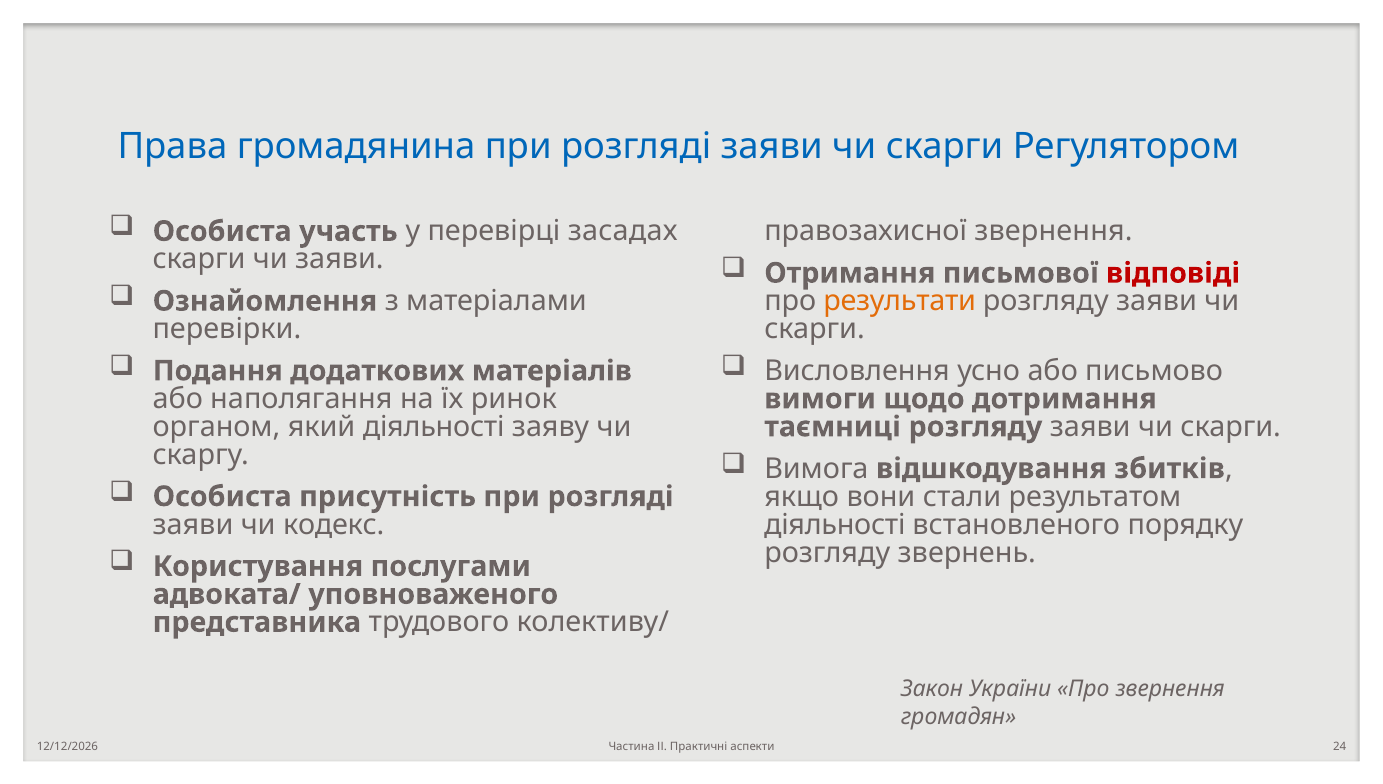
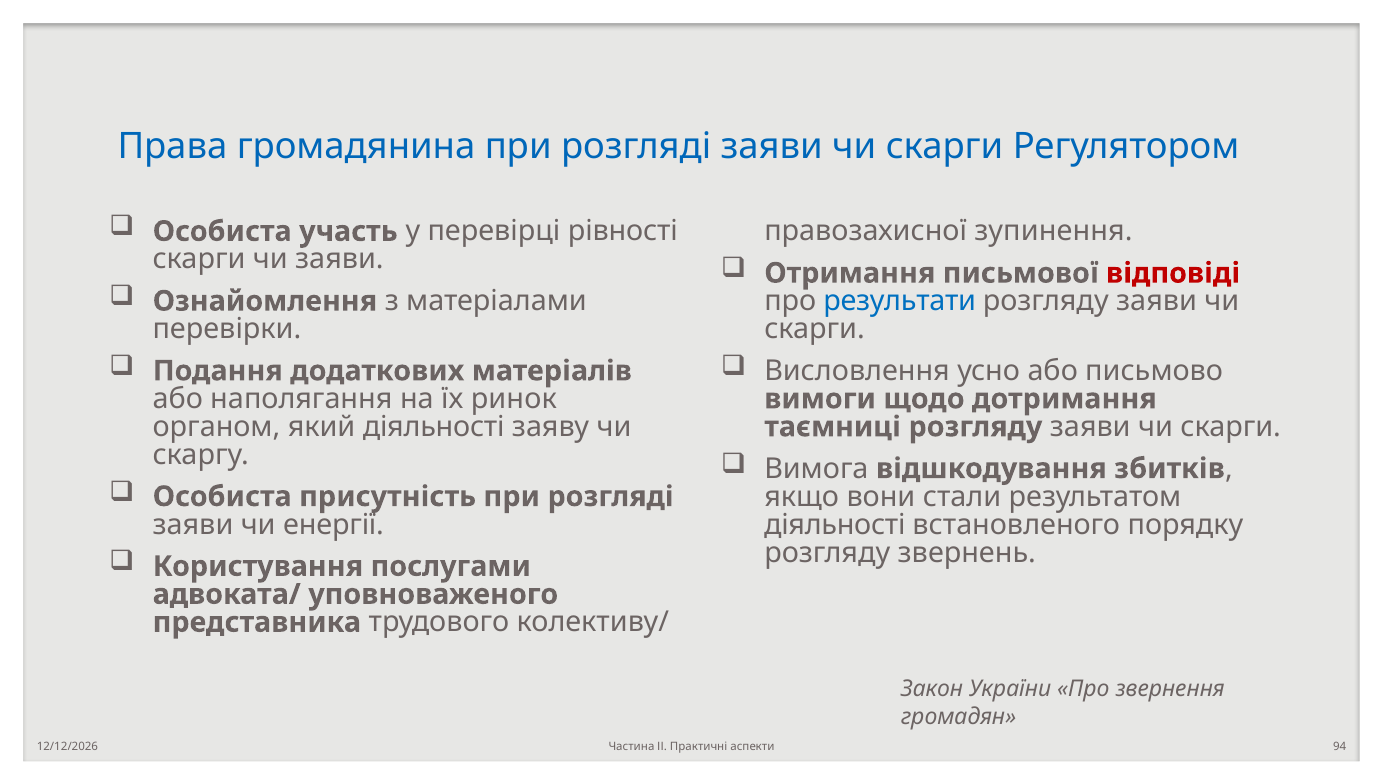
засадах: засадах -> рівності
правозахисної звернення: звернення -> зупинення
результати colour: orange -> blue
кодекс: кодекс -> енергії
24: 24 -> 94
